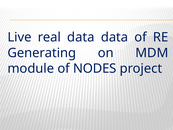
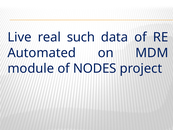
real data: data -> such
Generating: Generating -> Automated
